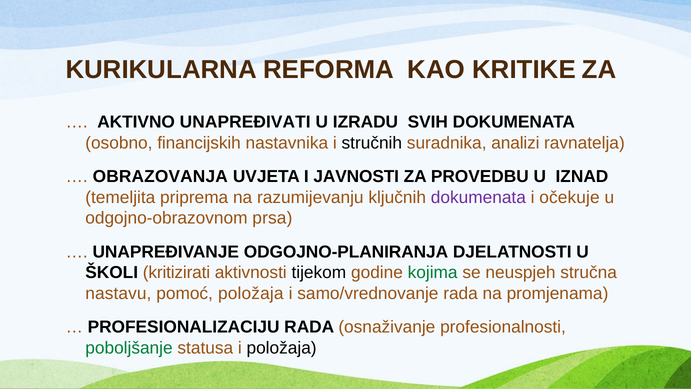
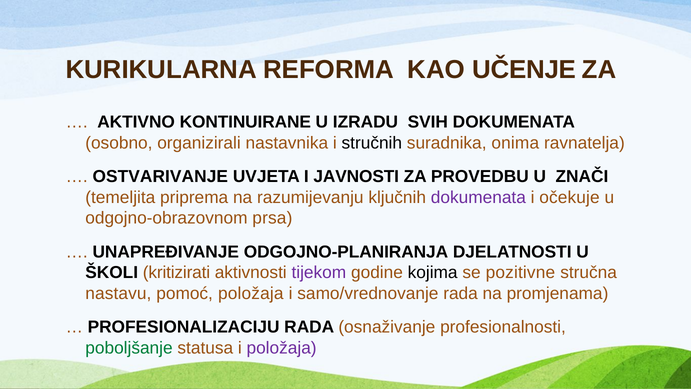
KRITIKE: KRITIKE -> UČENJE
UNAPREĐIVATI: UNAPREĐIVATI -> KONTINUIRANE
financijskih: financijskih -> organizirali
analizi: analizi -> onima
OBRAZOVANJA: OBRAZOVANJA -> OSTVARIVANJE
IZNAD: IZNAD -> ZNAČI
tijekom colour: black -> purple
kojima colour: green -> black
neuspjeh: neuspjeh -> pozitivne
položaja at (282, 348) colour: black -> purple
